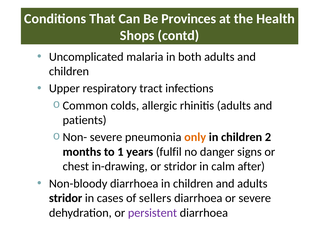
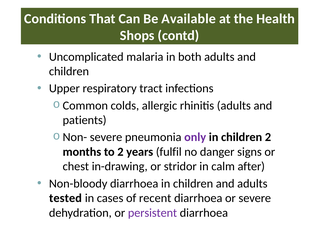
Provinces: Provinces -> Available
only colour: orange -> purple
to 1: 1 -> 2
stridor at (66, 199): stridor -> tested
sellers: sellers -> recent
